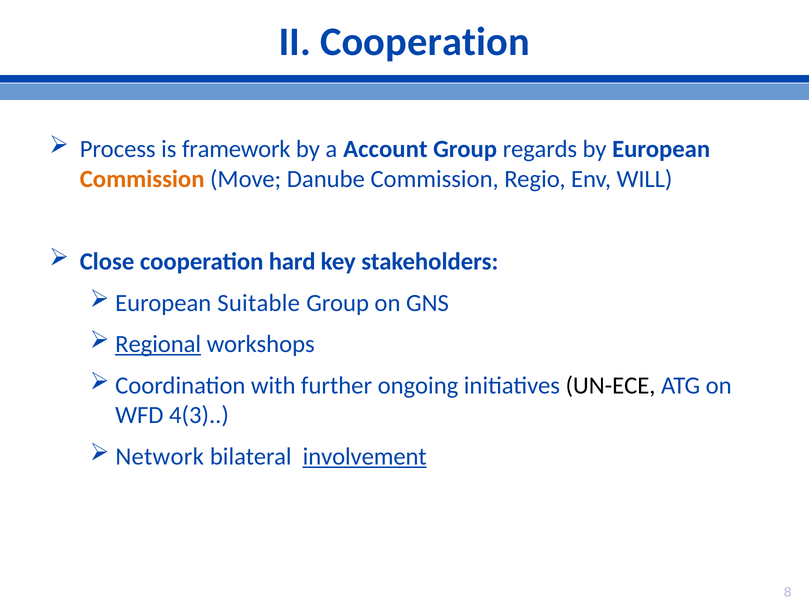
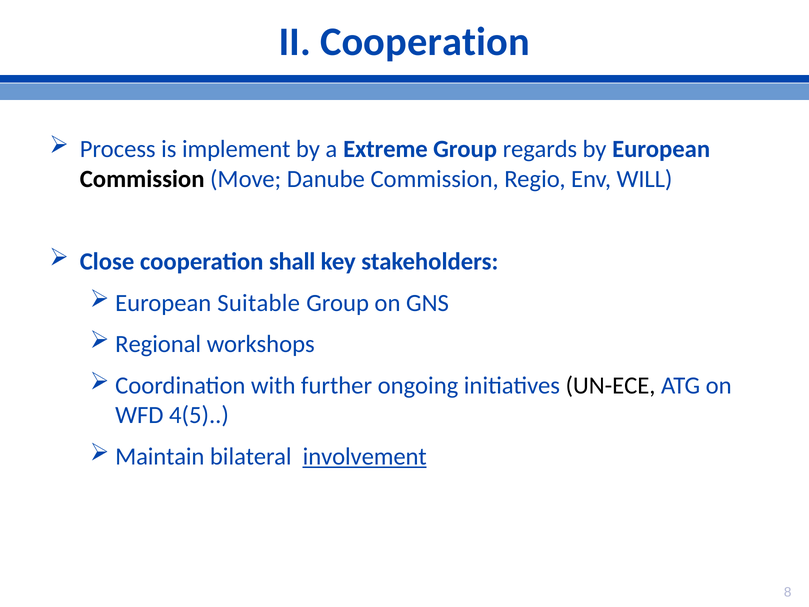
framework: framework -> implement
Account: Account -> Extreme
Commission at (142, 179) colour: orange -> black
hard: hard -> shall
Regional underline: present -> none
4(3: 4(3 -> 4(5
Network: Network -> Maintain
